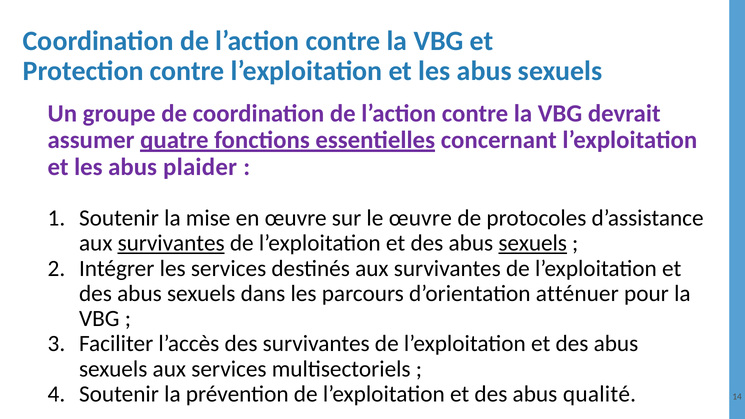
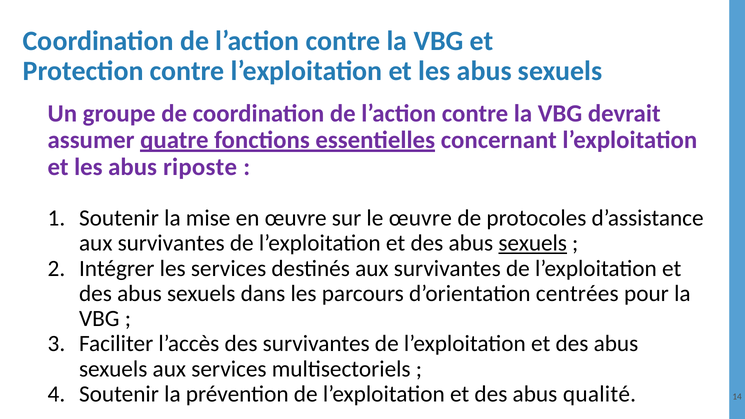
plaider: plaider -> riposte
survivantes at (171, 243) underline: present -> none
atténuer: atténuer -> centrées
